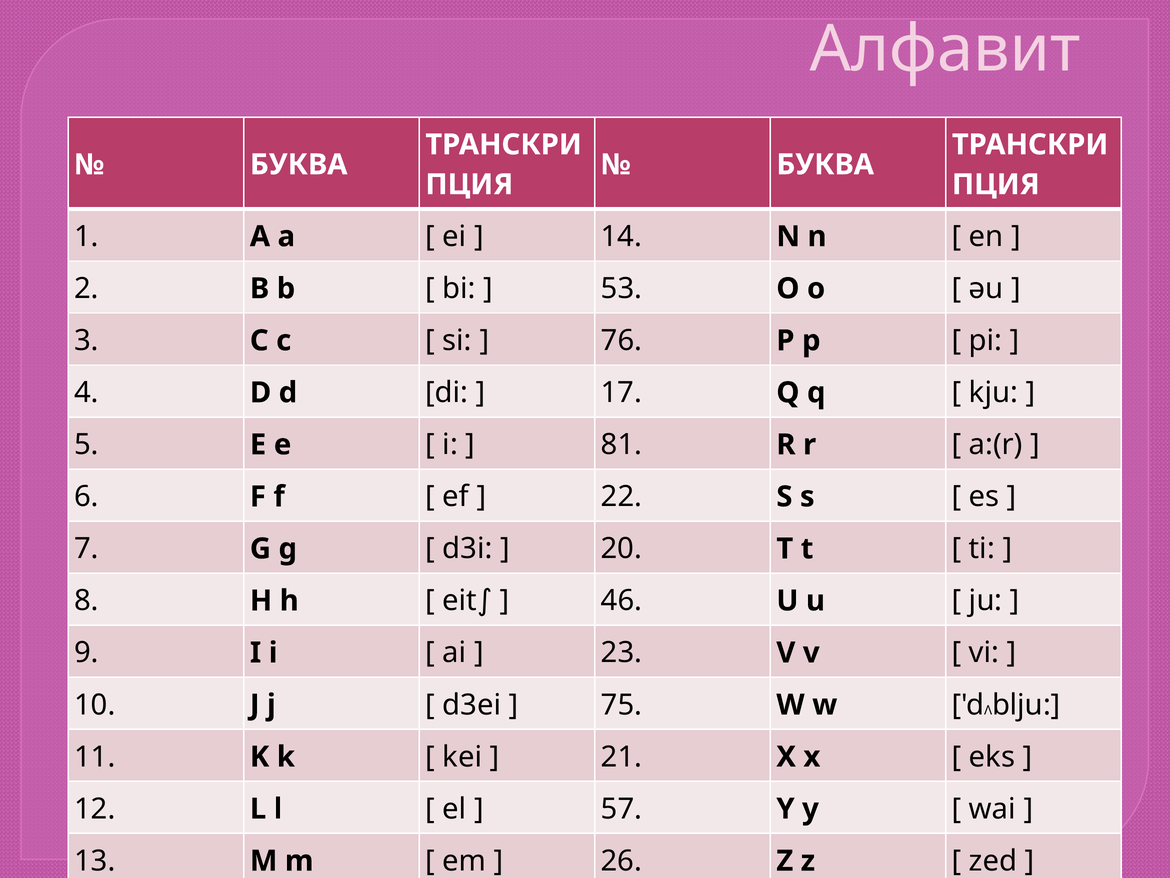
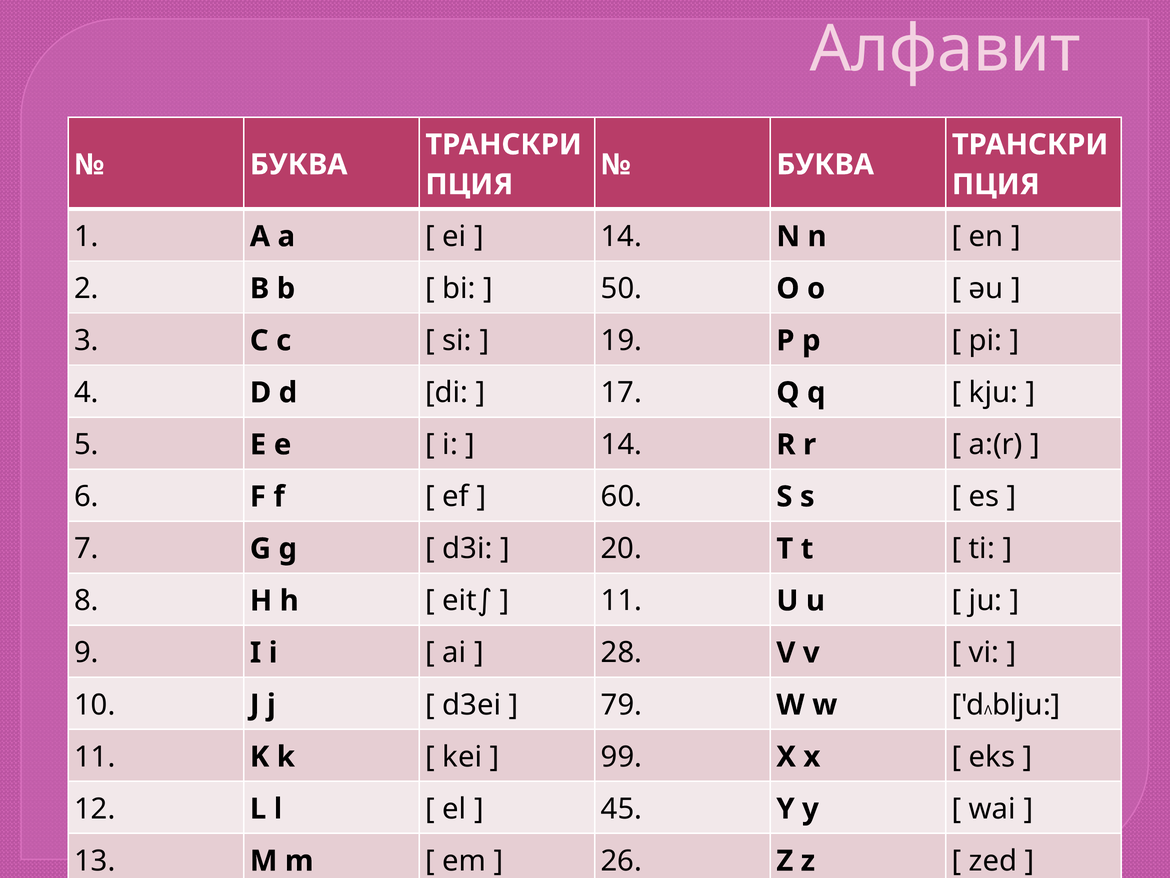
53: 53 -> 50
76: 76 -> 19
81 at (621, 444): 81 -> 14
22: 22 -> 60
46 at (621, 600): 46 -> 11
23: 23 -> 28
75: 75 -> 79
21: 21 -> 99
57: 57 -> 45
